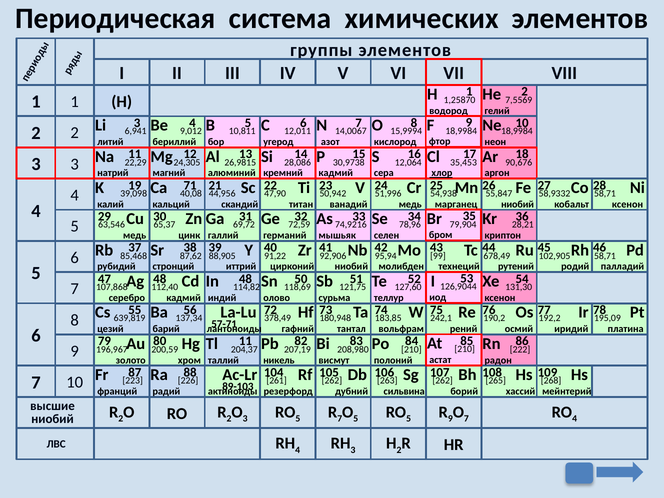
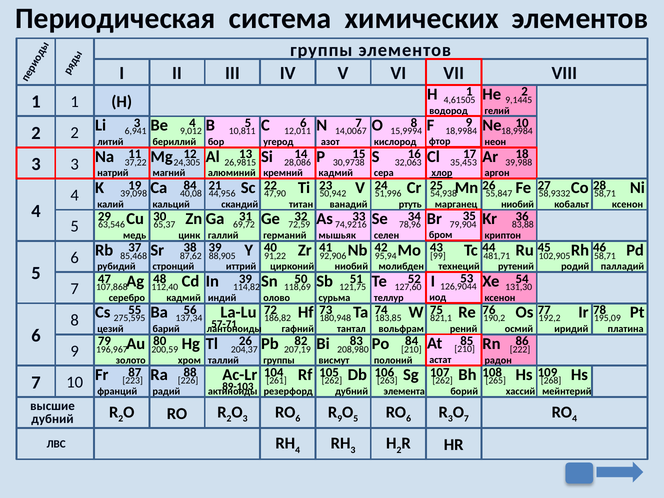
1,25870: 1,25870 -> 4,61505
7,5569: 7,5569 -> 9,1445
22,29: 22,29 -> 37,22
12,064: 12,064 -> 32,063
90,676: 90,676 -> 39,988
Ca 71: 71 -> 84
медь at (410, 204): медь -> ртуть
28,21: 28,21 -> 83,88
678,49: 678,49 -> 481,71
In 48: 48 -> 39
639,819: 639,819 -> 275,595
378,49: 378,49 -> 186,82
242,1: 242,1 -> 821,1
Tl 11: 11 -> 26
никель at (279, 360): никель -> группы
сильвина: сильвина -> элемента
5 at (298, 419): 5 -> 6
7 at (340, 419): 7 -> 9
5 RO 5: 5 -> 6
9 at (450, 419): 9 -> 3
ниобий at (53, 419): ниобий -> дубний
